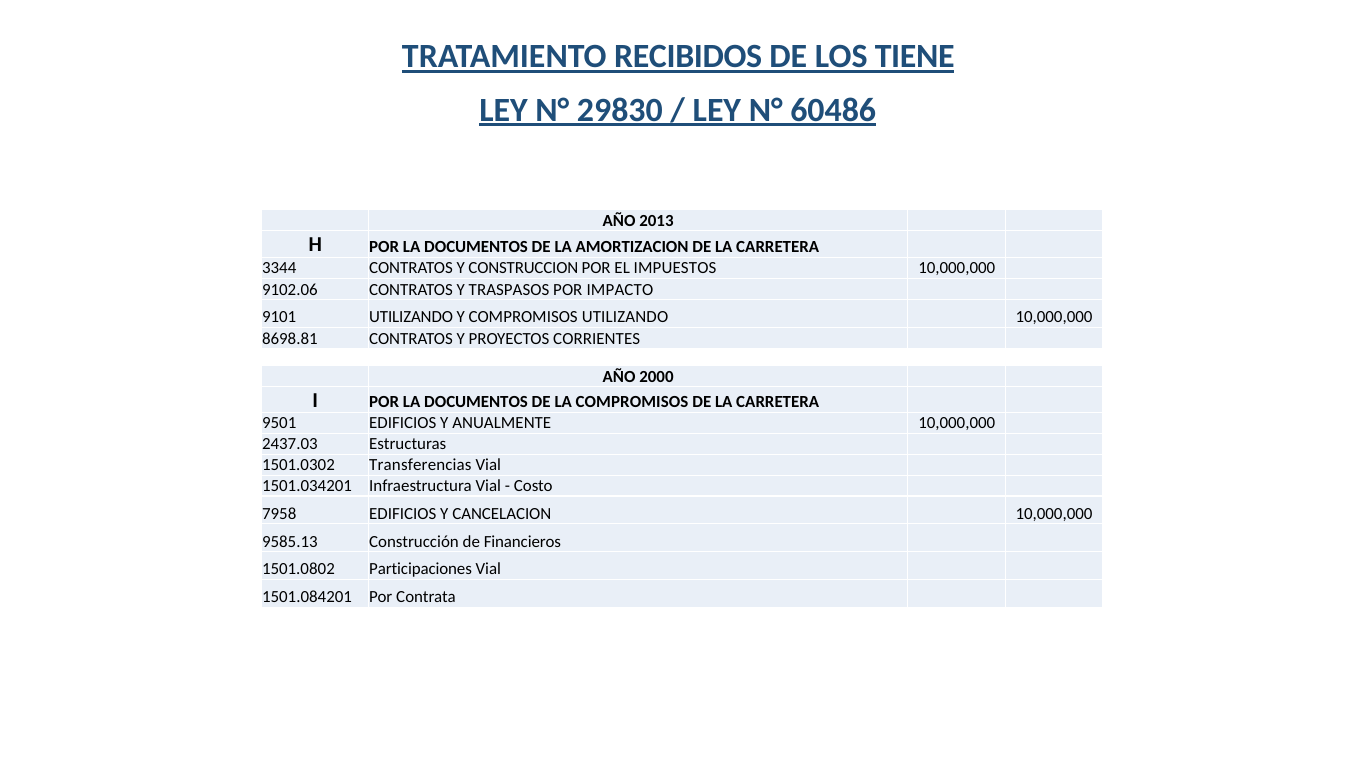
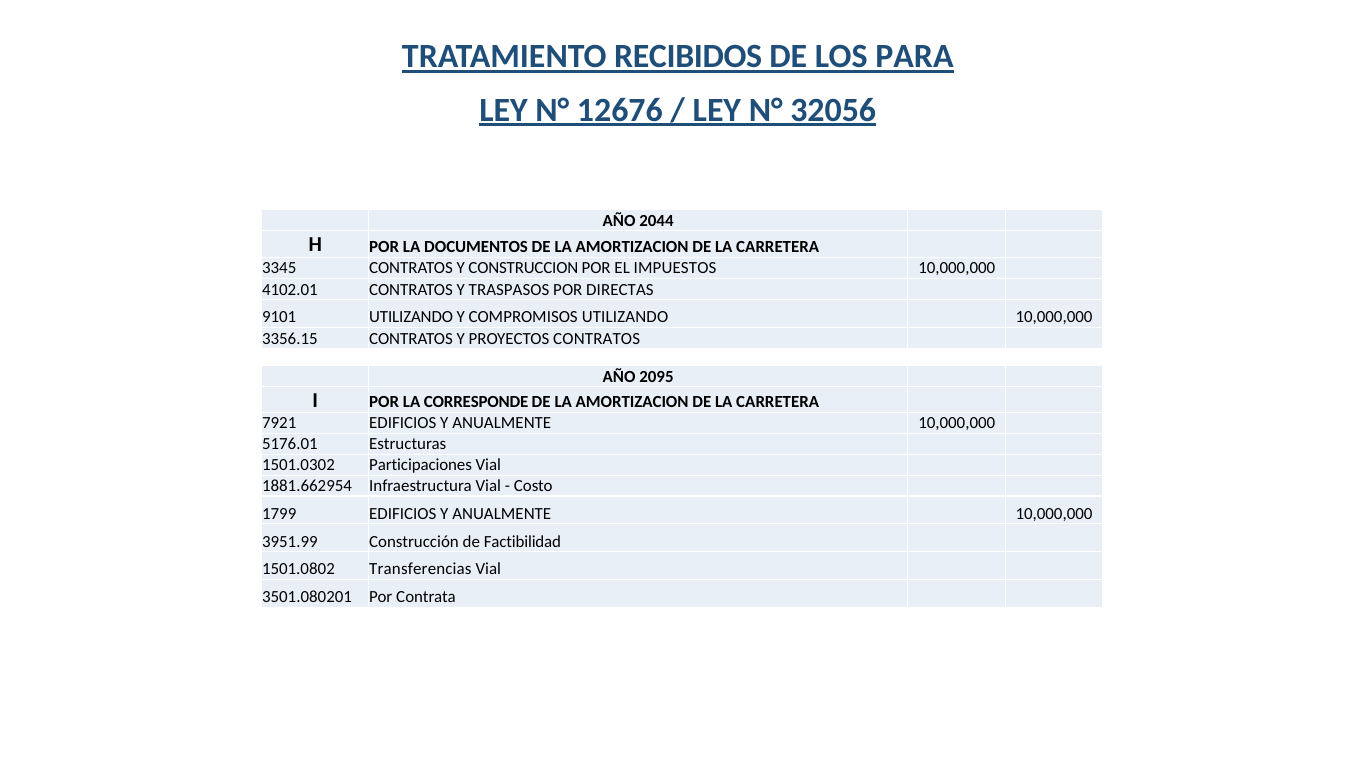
TIENE: TIENE -> PARA
29830: 29830 -> 12676
60486: 60486 -> 32056
2013: 2013 -> 2044
3344: 3344 -> 3345
9102.06: 9102.06 -> 4102.01
IMPACTO: IMPACTO -> DIRECTAS
8698.81: 8698.81 -> 3356.15
PROYECTOS CORRIENTES: CORRIENTES -> CONTRATOS
2000: 2000 -> 2095
I POR LA DOCUMENTOS: DOCUMENTOS -> CORRESPONDE
COMPROMISOS at (632, 402): COMPROMISOS -> AMORTIZACION
9501: 9501 -> 7921
2437.03: 2437.03 -> 5176.01
Transferencias: Transferencias -> Participaciones
1501.034201: 1501.034201 -> 1881.662954
7958: 7958 -> 1799
CANCELACION at (502, 514): CANCELACION -> ANUALMENTE
9585.13: 9585.13 -> 3951.99
Financieros: Financieros -> Factibilidad
Participaciones: Participaciones -> Transferencias
1501.084201: 1501.084201 -> 3501.080201
